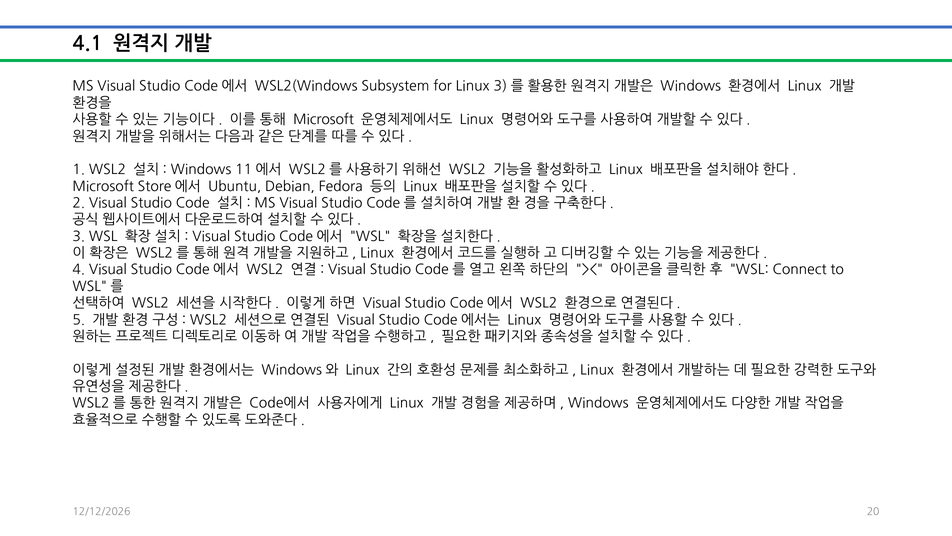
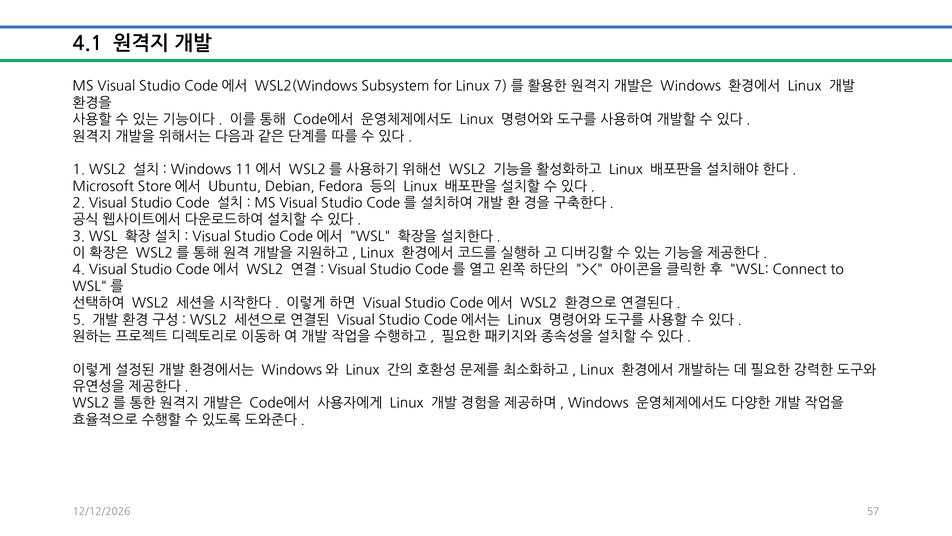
Linux 3: 3 -> 7
Microsoft at (323, 120): Microsoft -> Code에서
20: 20 -> 57
